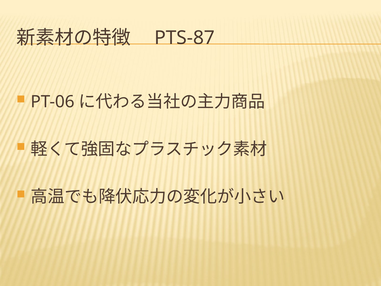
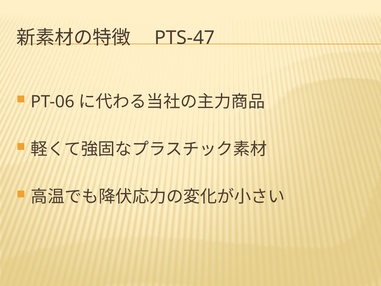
PTS-87: PTS-87 -> PTS-47
